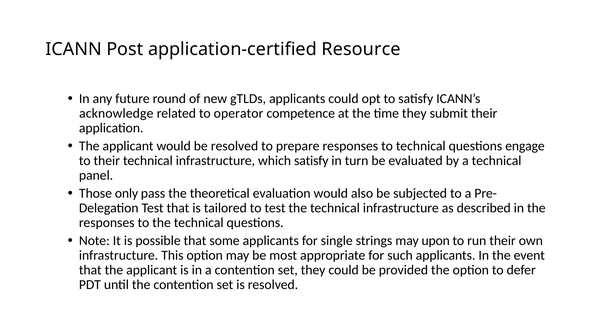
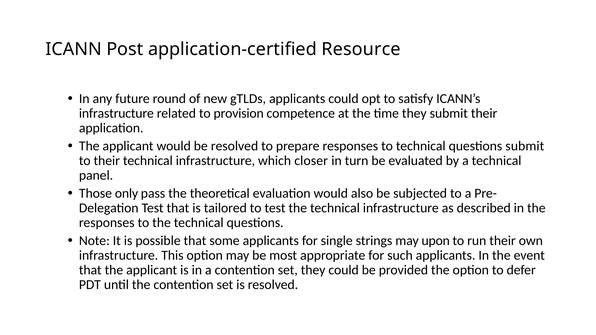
acknowledge at (116, 114): acknowledge -> infrastructure
operator: operator -> provision
questions engage: engage -> submit
which satisfy: satisfy -> closer
